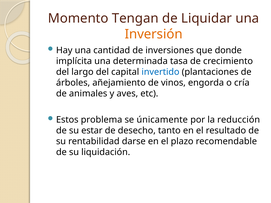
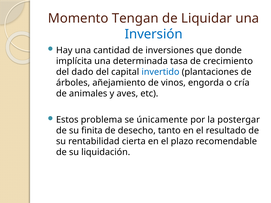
Inversión colour: orange -> blue
largo: largo -> dado
reducción: reducción -> postergar
estar: estar -> finita
darse: darse -> cierta
